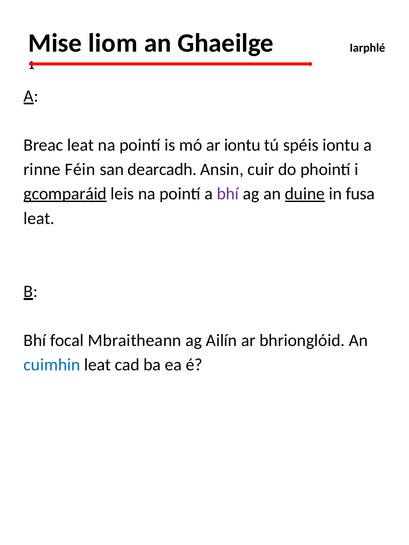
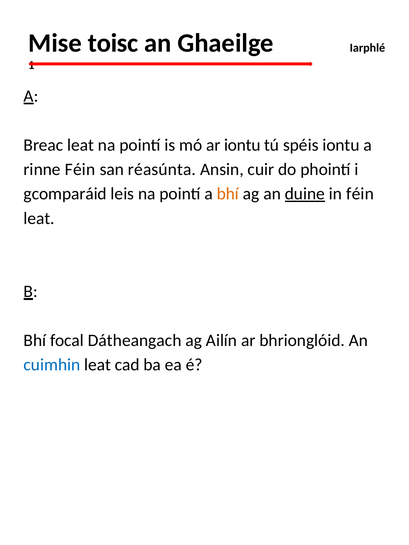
liom: liom -> toisc
dearcadh: dearcadh -> réasúnta
gcomparáid underline: present -> none
bhí at (228, 194) colour: purple -> orange
in fusa: fusa -> féin
Mbraitheann: Mbraitheann -> Dátheangach
